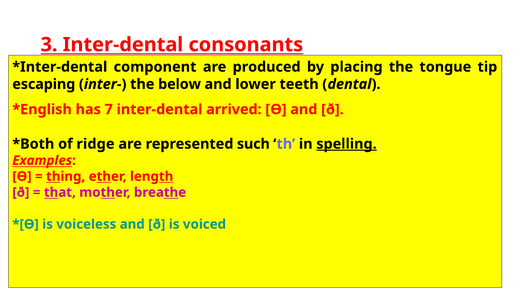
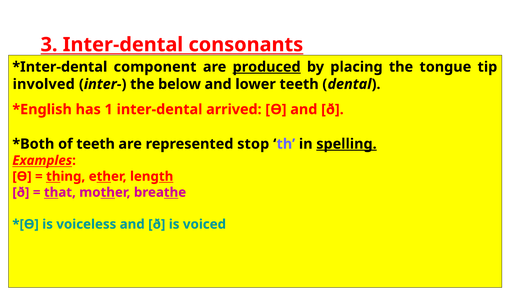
produced underline: none -> present
escaping: escaping -> involved
7: 7 -> 1
of ridge: ridge -> teeth
such: such -> stop
